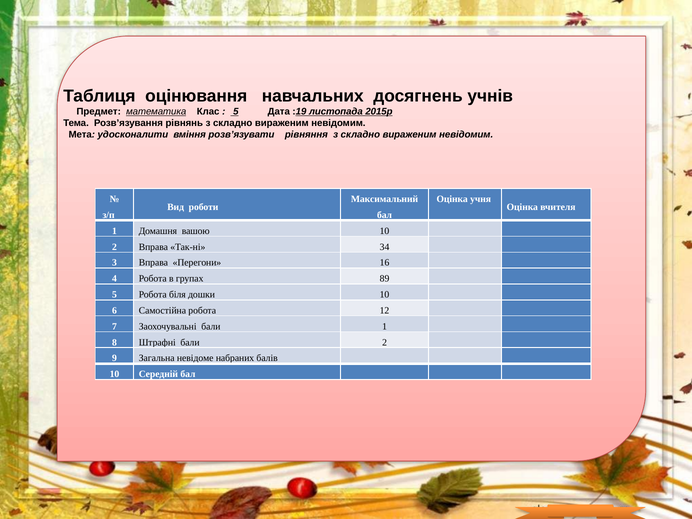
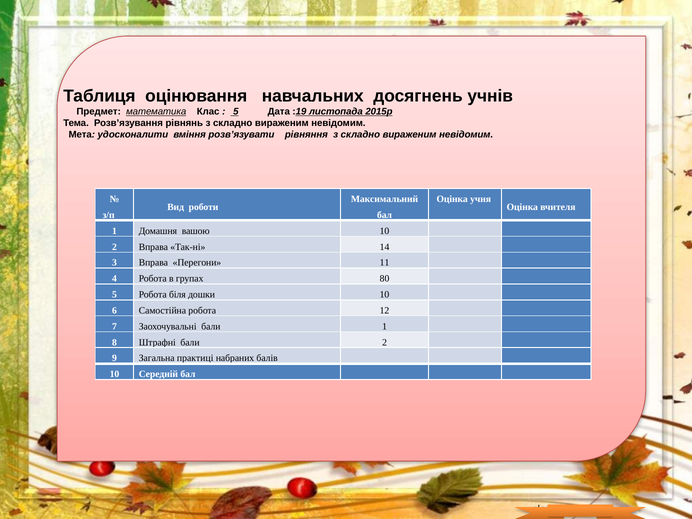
34: 34 -> 14
16: 16 -> 11
89: 89 -> 80
невідоме: невідоме -> практиці
